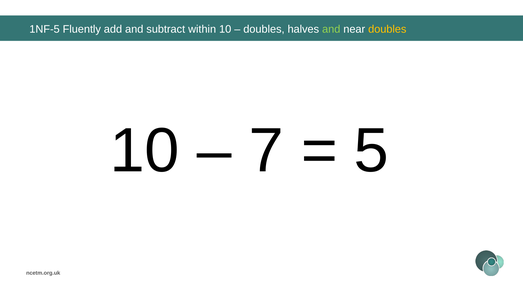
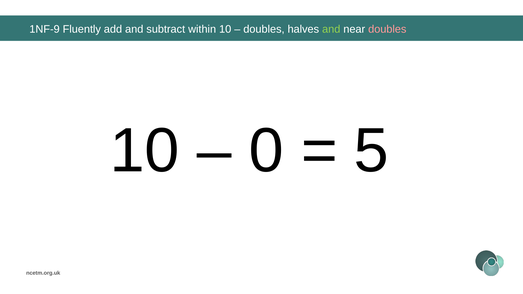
1NF-5: 1NF-5 -> 1NF-9
doubles at (387, 29) colour: yellow -> pink
7: 7 -> 0
